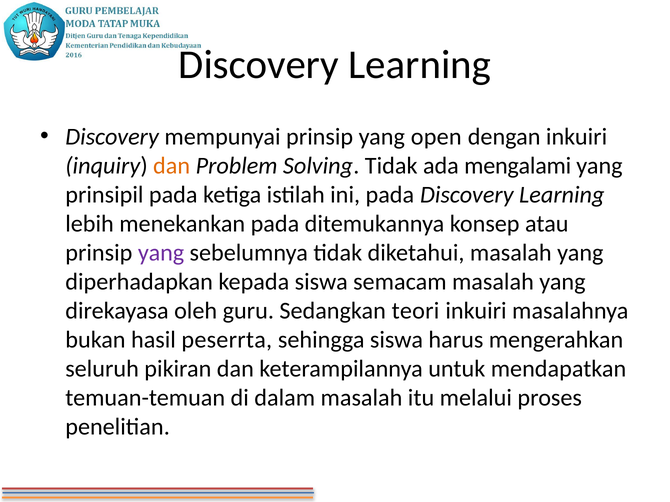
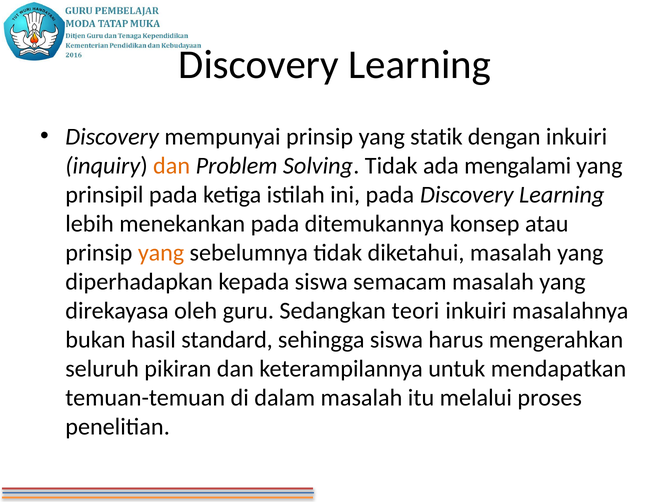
open: open -> statik
yang at (161, 253) colour: purple -> orange
peserrta: peserrta -> standard
